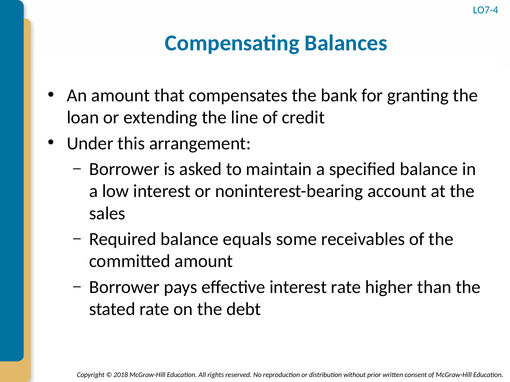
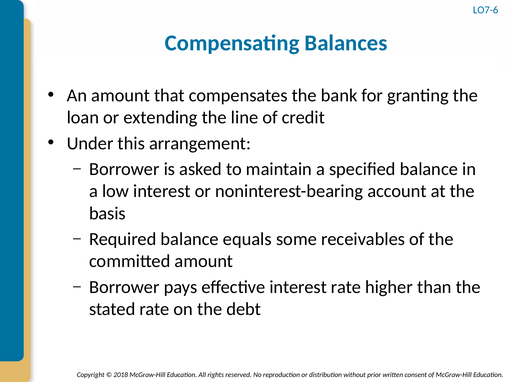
LO7-4: LO7-4 -> LO7-6
sales: sales -> basis
